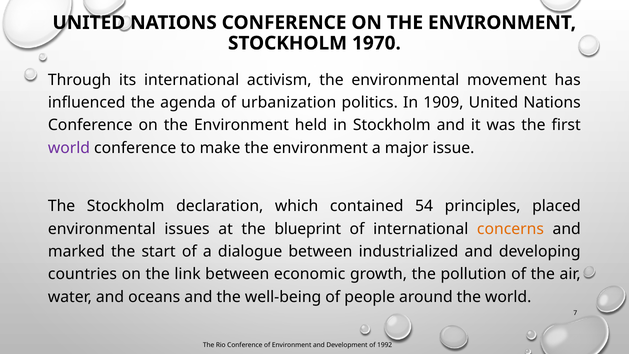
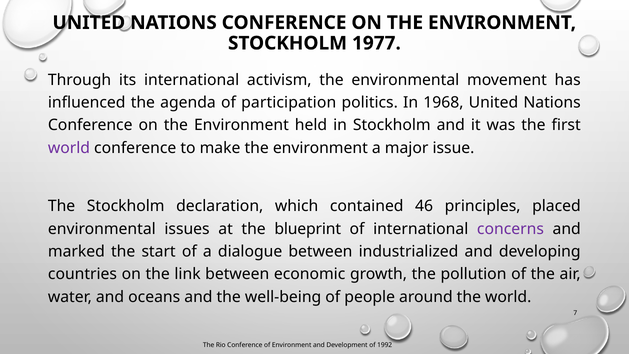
1970: 1970 -> 1977
urbanization: urbanization -> participation
1909: 1909 -> 1968
54: 54 -> 46
concerns colour: orange -> purple
